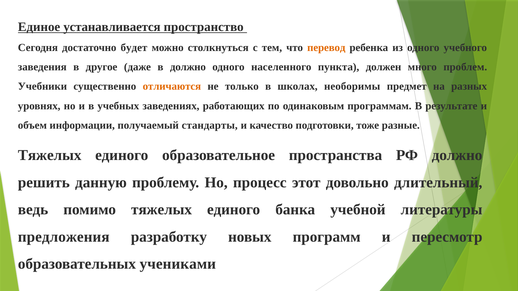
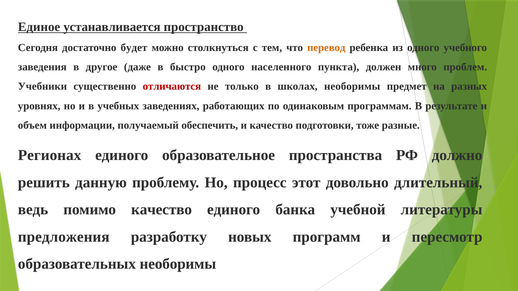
в должно: должно -> быстро
отличаются colour: orange -> red
стандарты: стандарты -> обеспечить
Тяжелых at (50, 155): Тяжелых -> Регионах
помимо тяжелых: тяжелых -> качество
образовательных учениками: учениками -> необоримы
